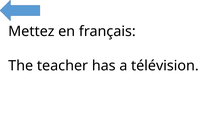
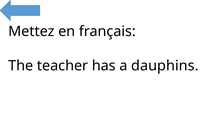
télévision: télévision -> dauphins
